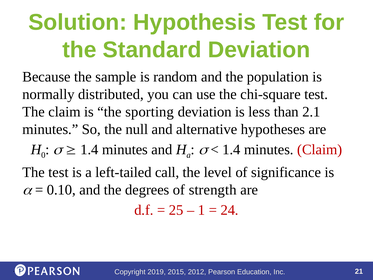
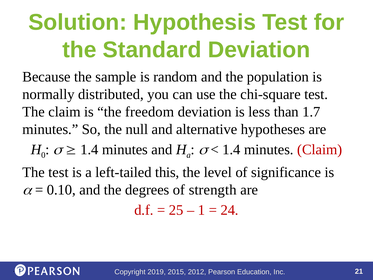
sporting: sporting -> freedom
2.1: 2.1 -> 1.7
call: call -> this
